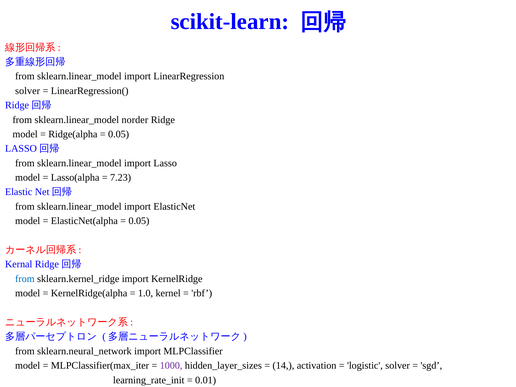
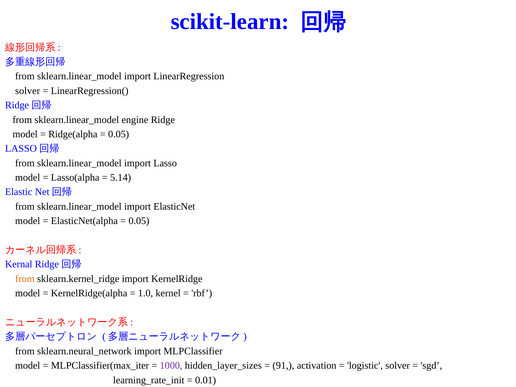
norder: norder -> engine
7.23: 7.23 -> 5.14
from at (25, 279) colour: blue -> orange
14: 14 -> 91
